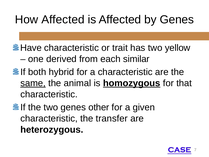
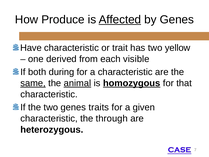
How Affected: Affected -> Produce
Affected at (120, 19) underline: none -> present
similar: similar -> visible
hybrid: hybrid -> during
animal underline: none -> present
other: other -> traits
transfer: transfer -> through
